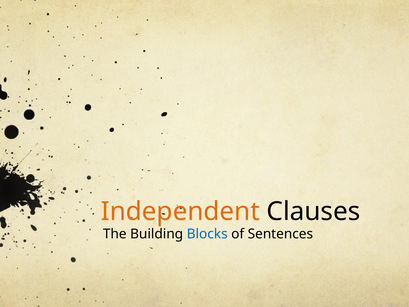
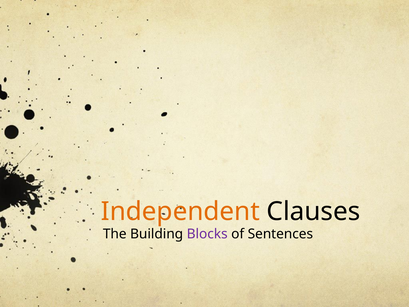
Blocks colour: blue -> purple
